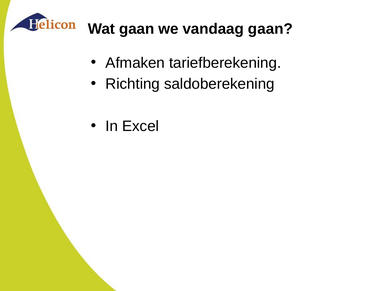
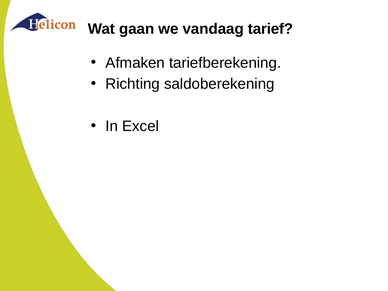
vandaag gaan: gaan -> tarief
